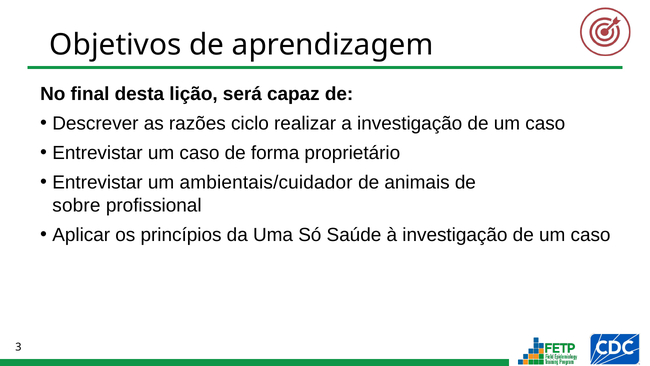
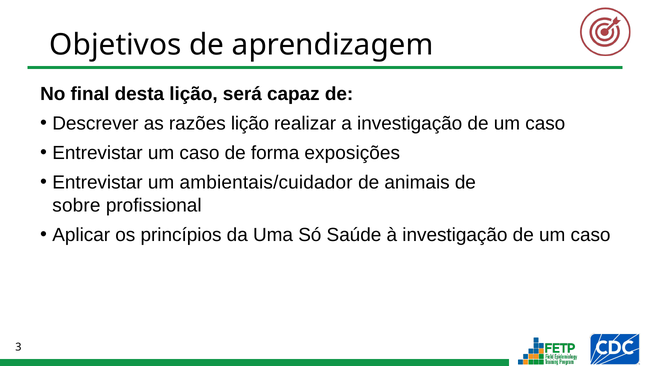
razões ciclo: ciclo -> lição
proprietário: proprietário -> exposições
